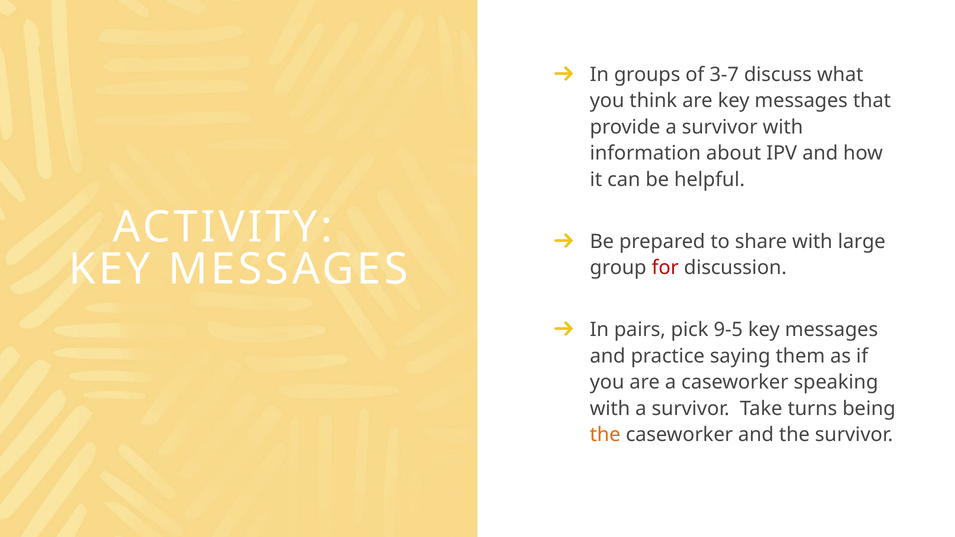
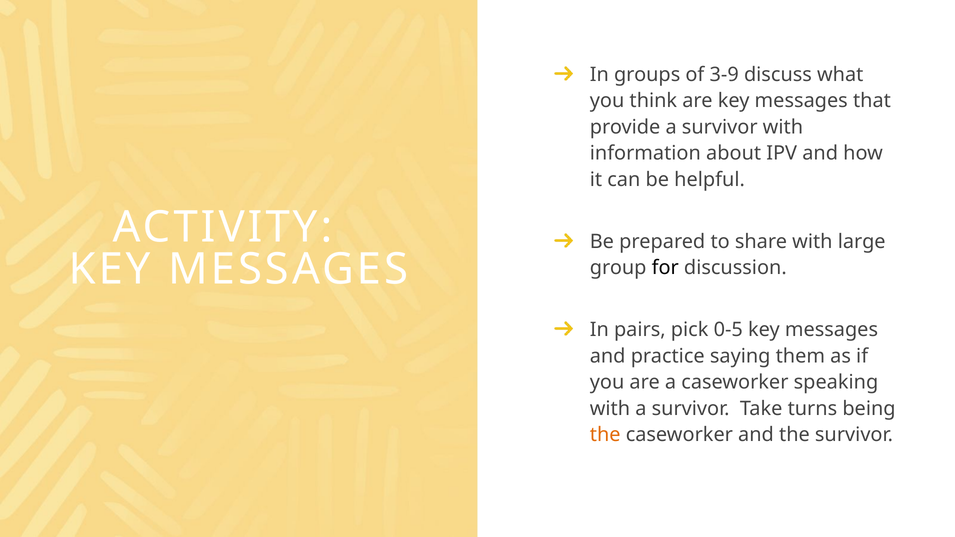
3-7: 3-7 -> 3-9
for colour: red -> black
9-5: 9-5 -> 0-5
